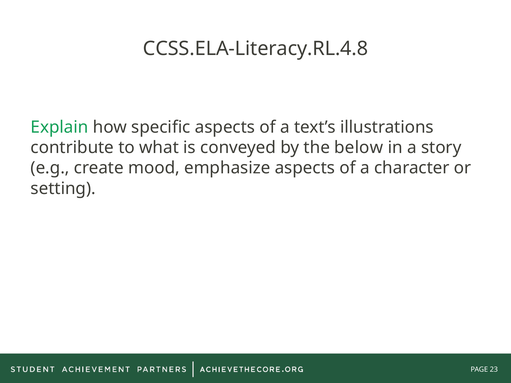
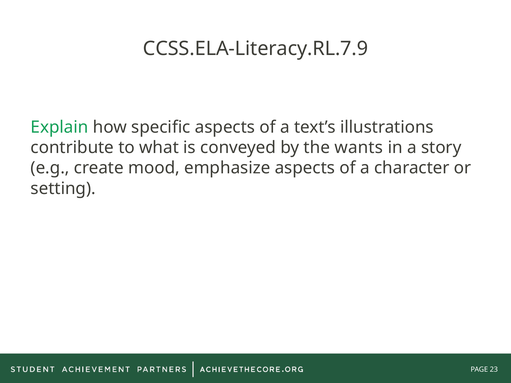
CCSS.ELA-Literacy.RL.4.8: CCSS.ELA-Literacy.RL.4.8 -> CCSS.ELA-Literacy.RL.7.9
below: below -> wants
